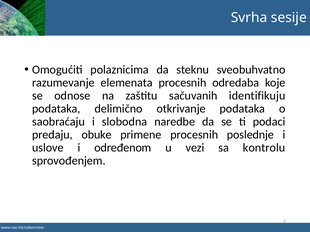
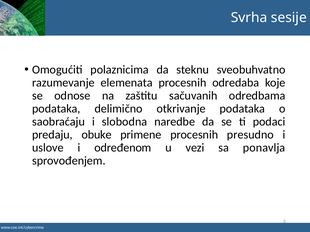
identifikuju: identifikuju -> odredbama
poslednje: poslednje -> presudno
kontrolu: kontrolu -> ponavlja
